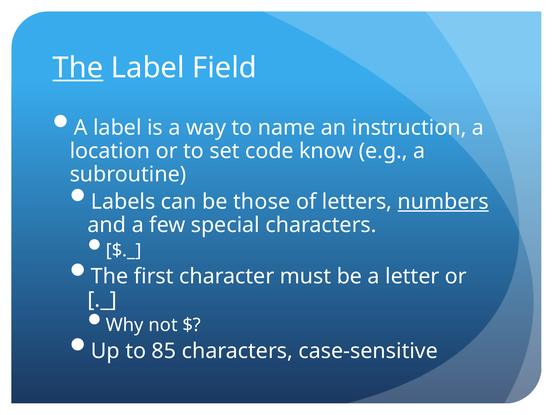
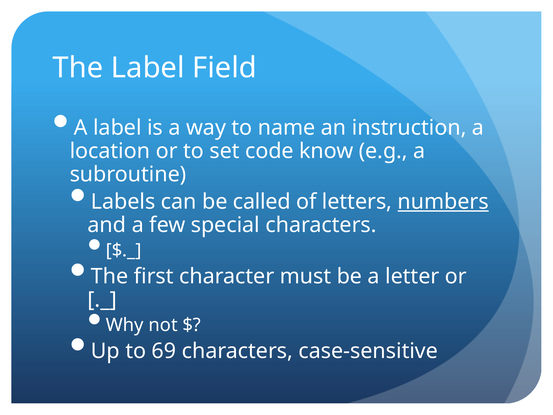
The at (78, 68) underline: present -> none
those: those -> called
85: 85 -> 69
